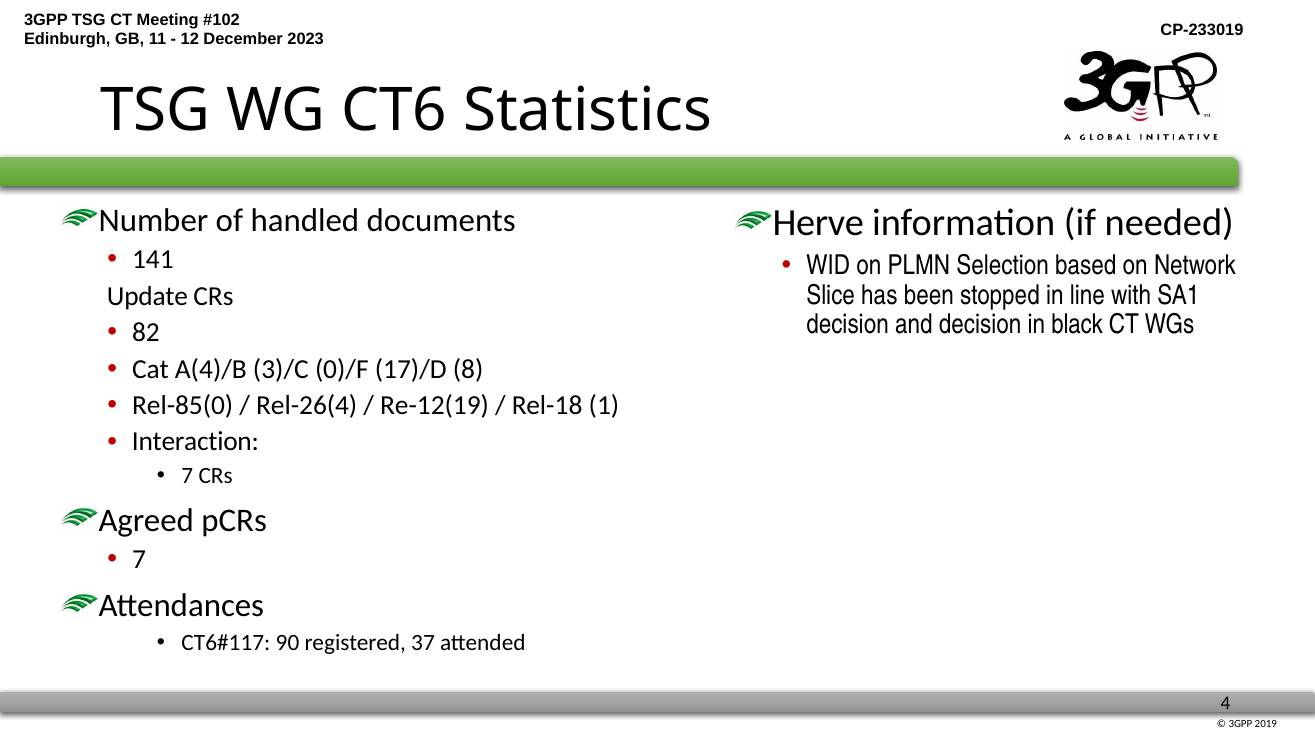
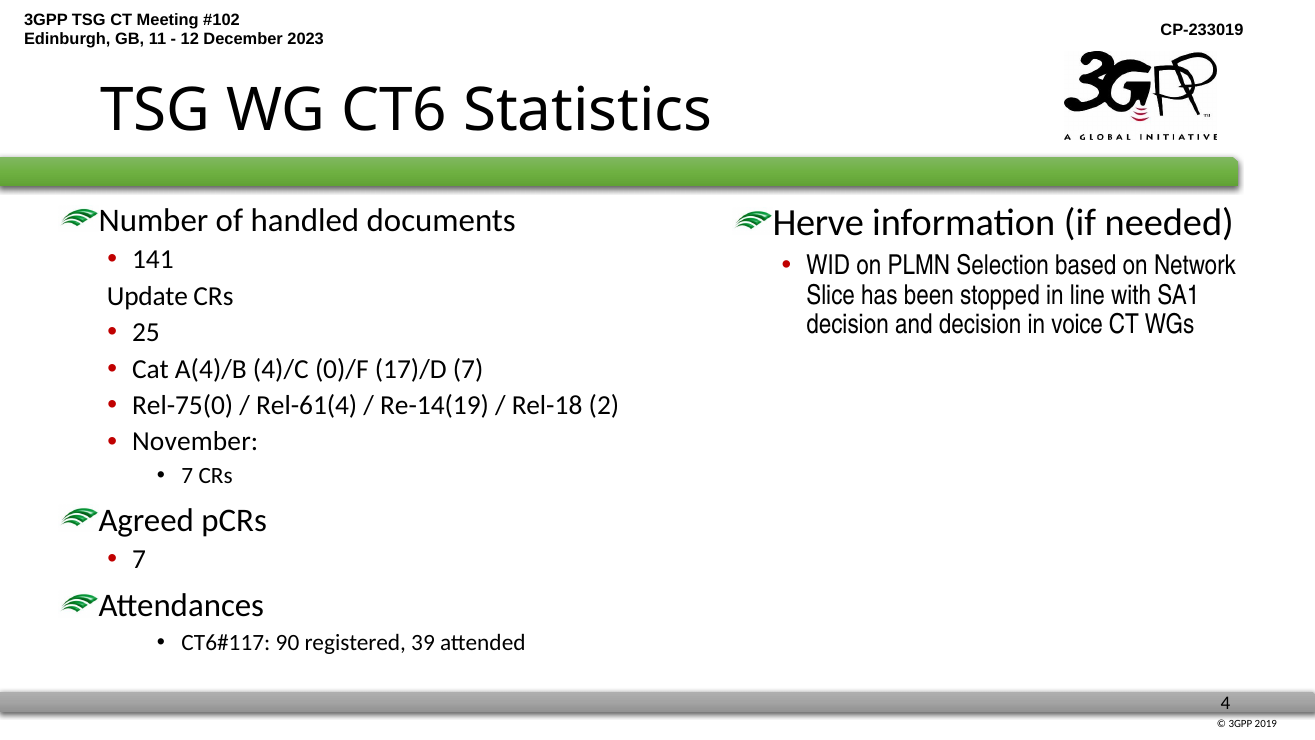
black: black -> voice
82: 82 -> 25
3)/C: 3)/C -> 4)/C
17)/D 8: 8 -> 7
Rel-85(0: Rel-85(0 -> Rel-75(0
Rel-26(4: Rel-26(4 -> Rel-61(4
Re-12(19: Re-12(19 -> Re-14(19
1: 1 -> 2
Interaction: Interaction -> November
37: 37 -> 39
